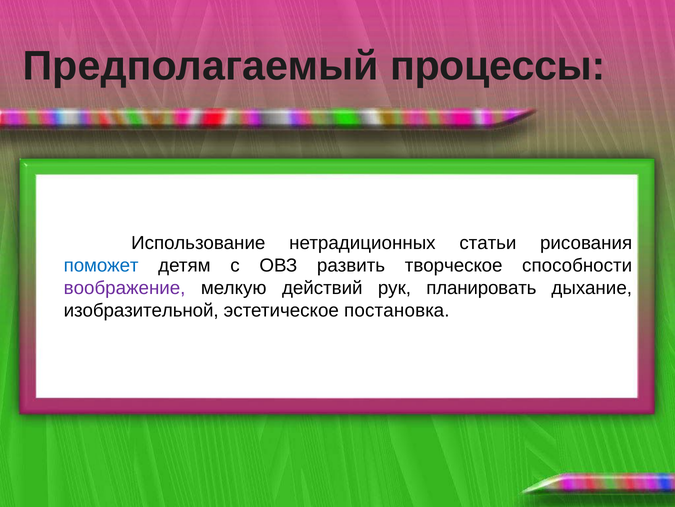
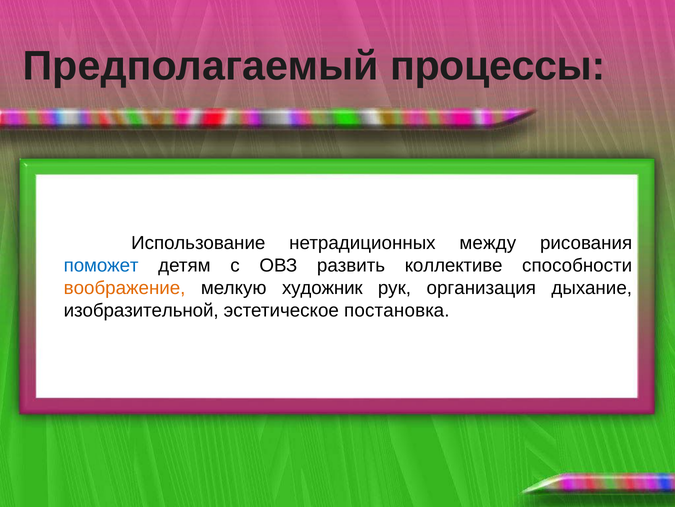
статьи: статьи -> между
творческое: творческое -> коллективе
воображение colour: purple -> orange
действий: действий -> художник
планировать: планировать -> организация
